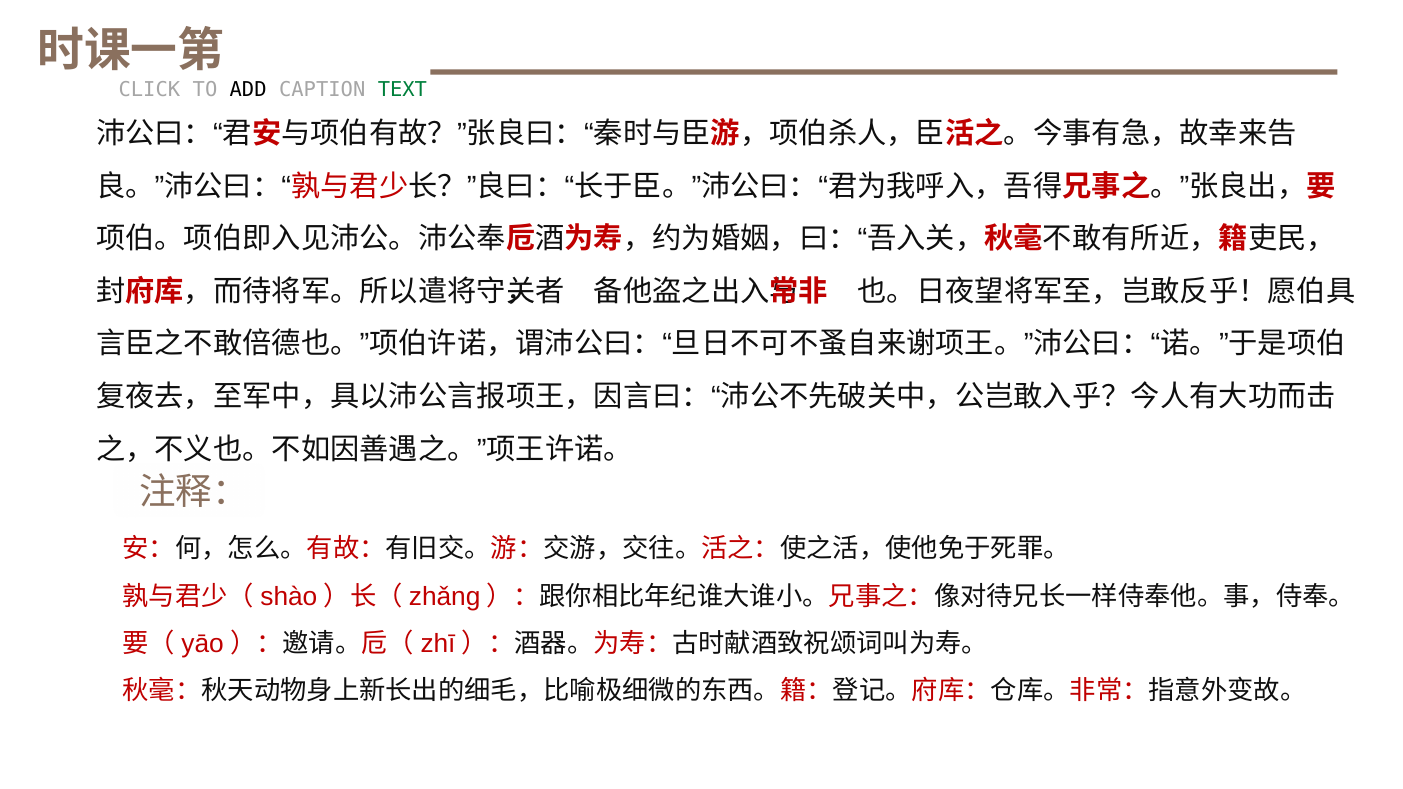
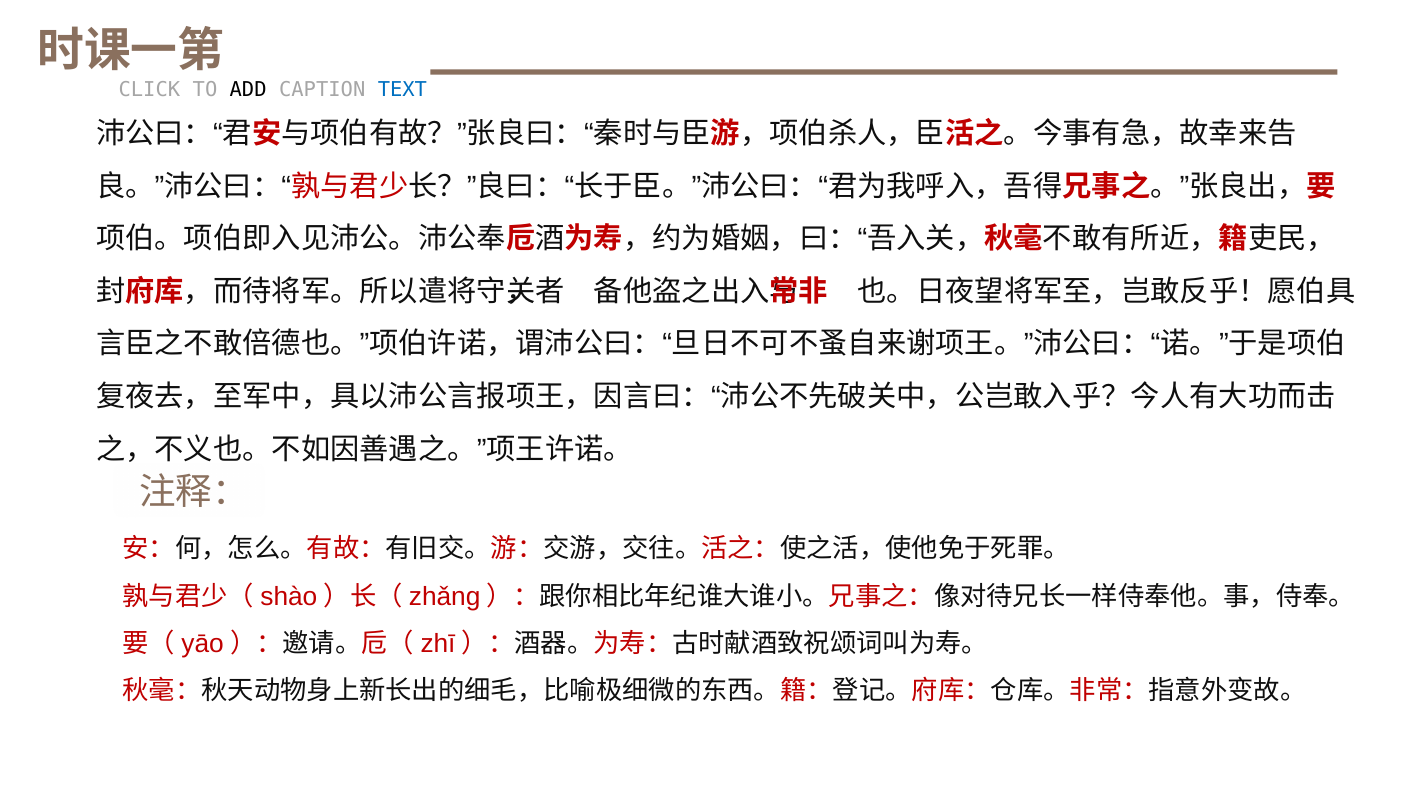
TEXT colour: green -> blue
